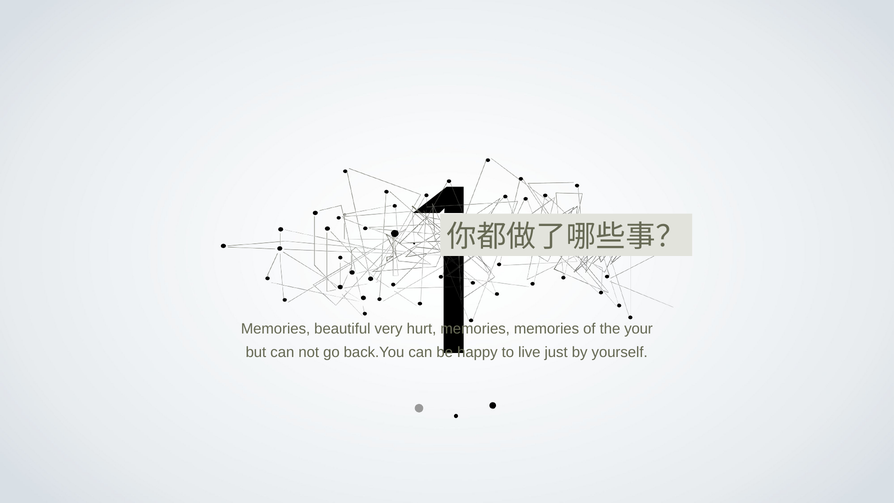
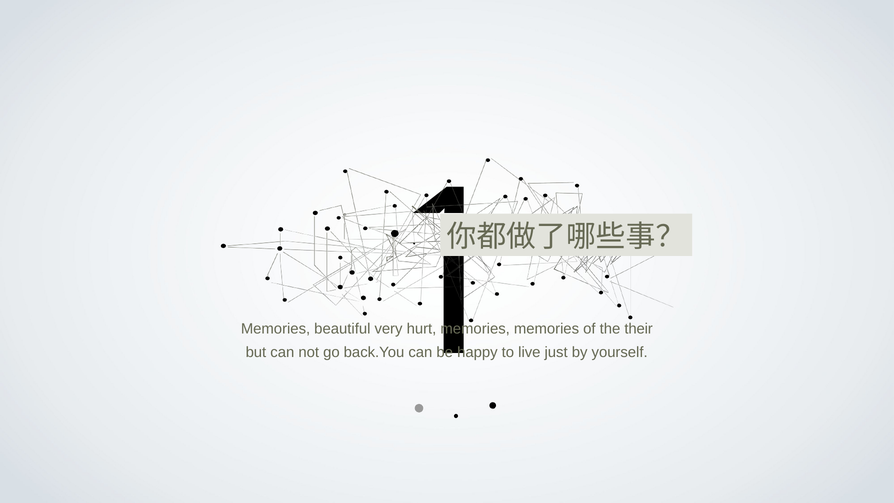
your: your -> their
